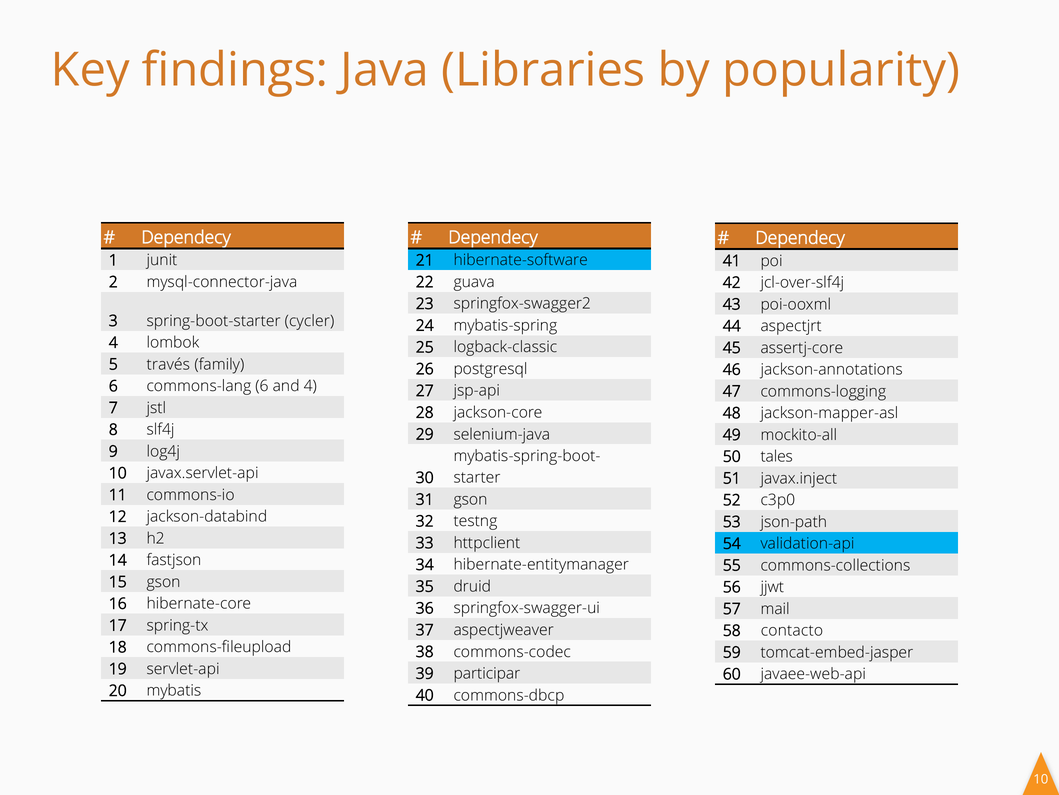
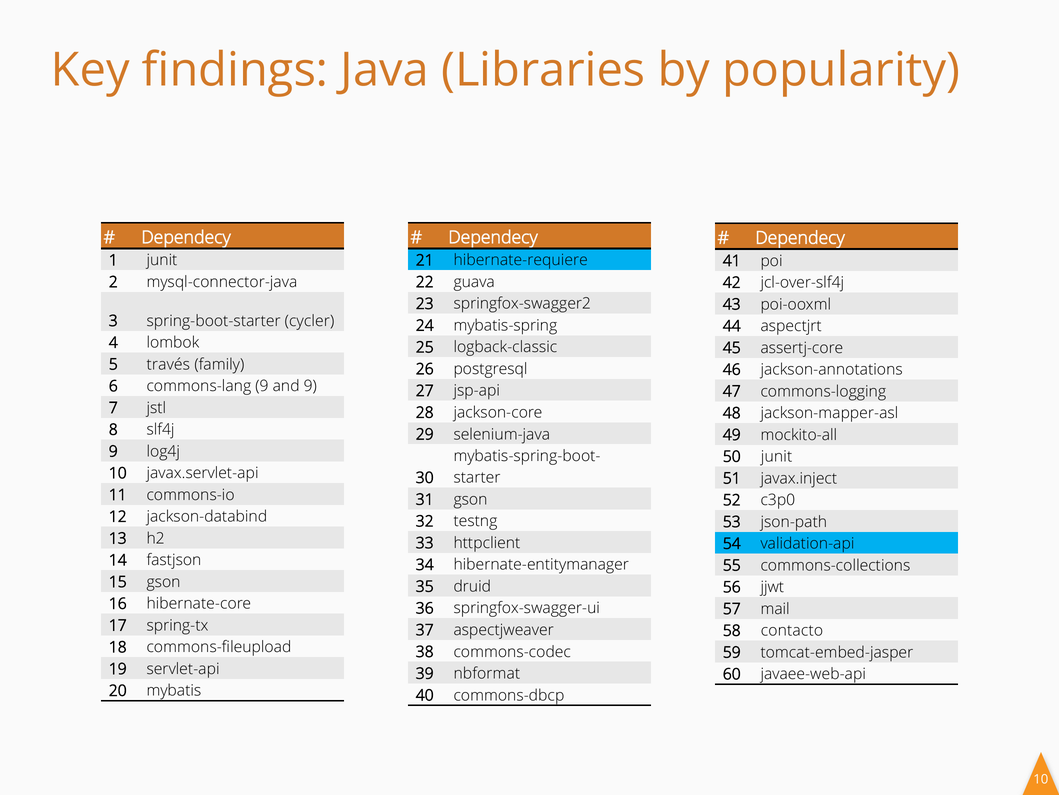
hibernate-software: hibernate-software -> hibernate-requiere
commons-lang 6: 6 -> 9
and 4: 4 -> 9
50 tales: tales -> junit
participar: participar -> nbformat
